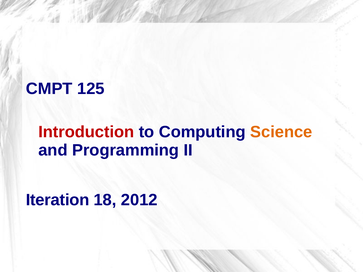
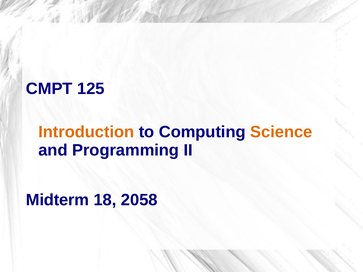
Introduction colour: red -> orange
Iteration: Iteration -> Midterm
2012: 2012 -> 2058
